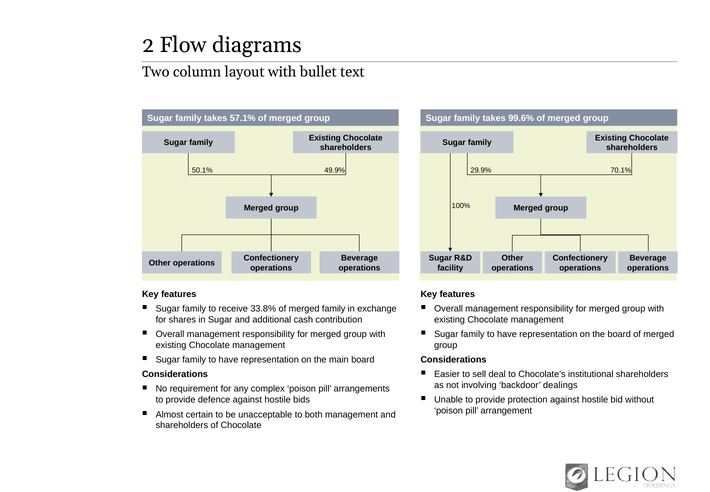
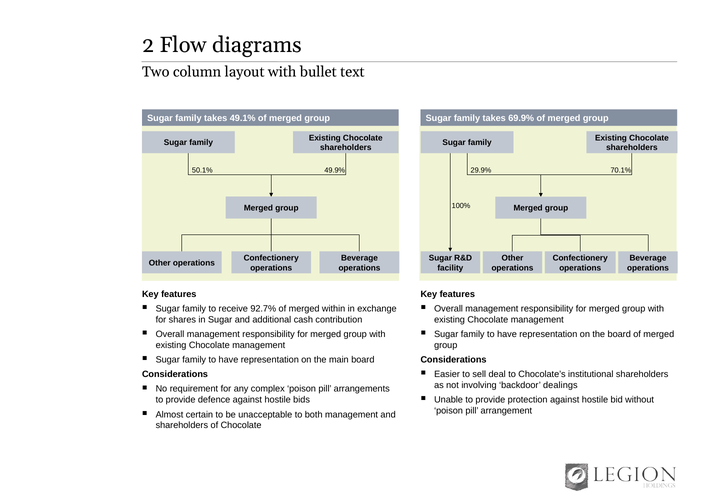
57.1%: 57.1% -> 49.1%
99.6%: 99.6% -> 69.9%
33.8%: 33.8% -> 92.7%
merged family: family -> within
